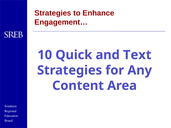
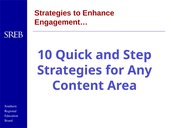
Text: Text -> Step
